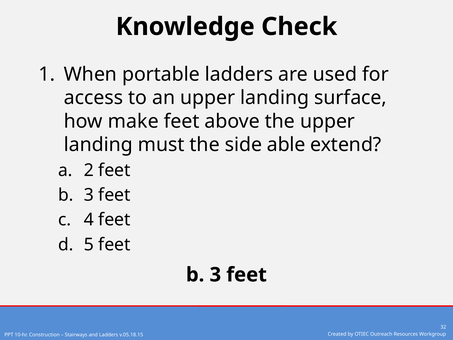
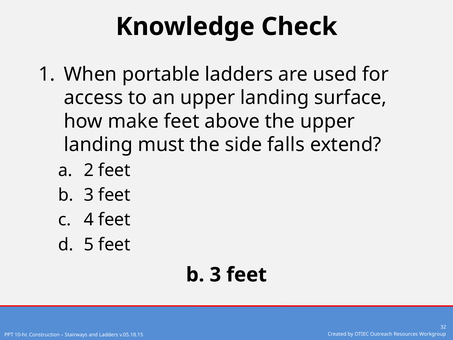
able: able -> falls
